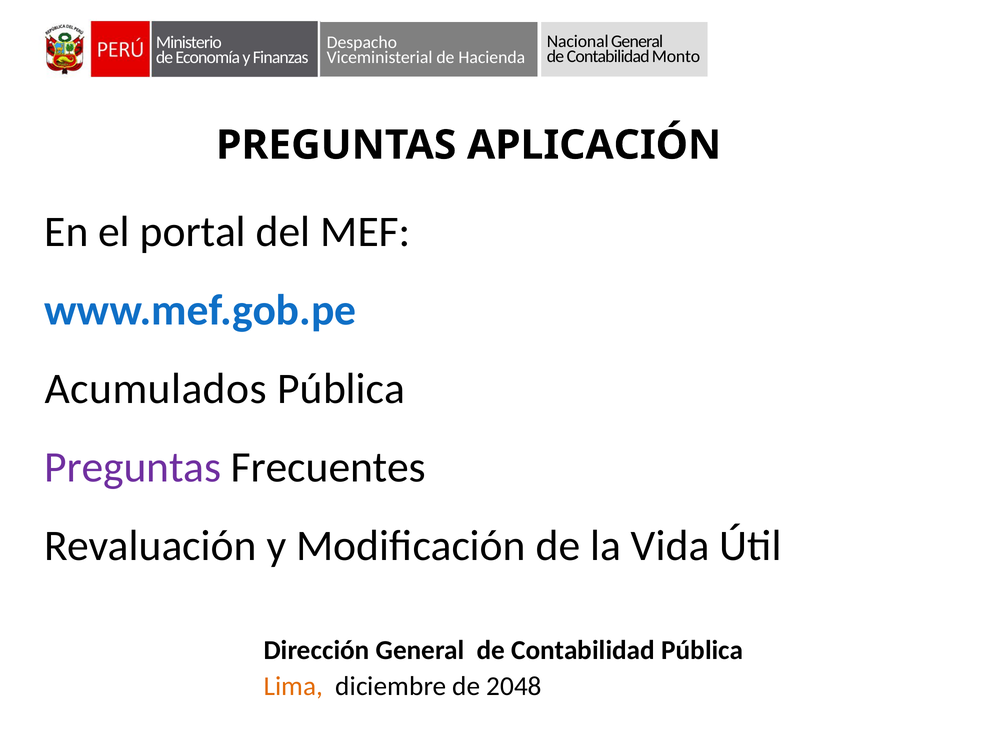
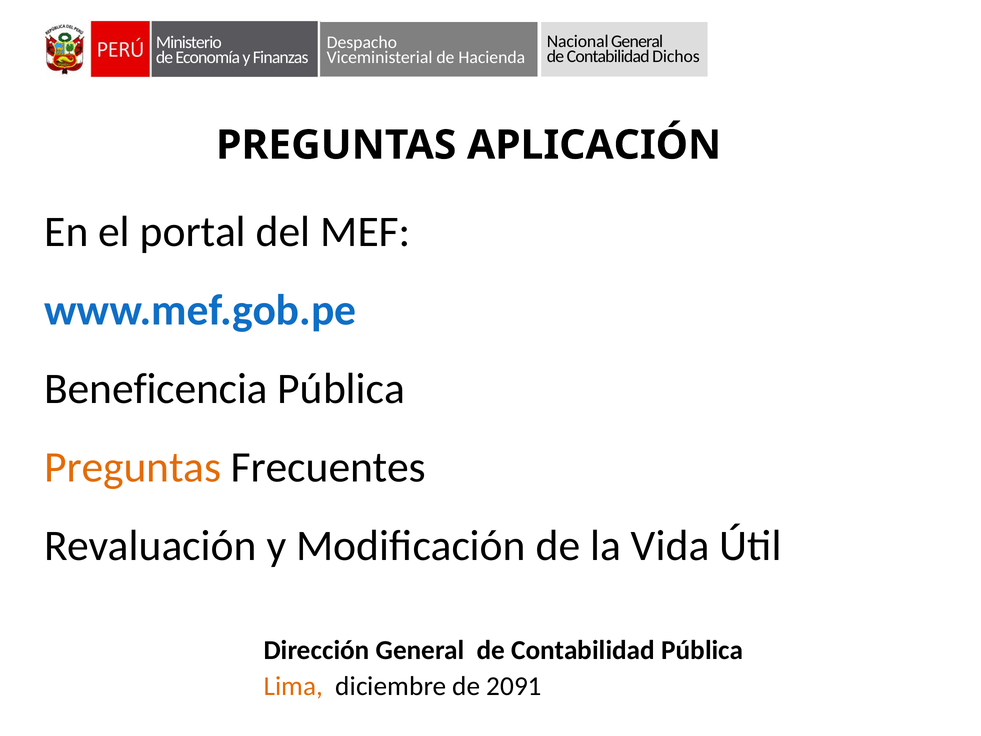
Monto: Monto -> Dichos
Acumulados: Acumulados -> Beneficencia
Preguntas at (133, 467) colour: purple -> orange
2048: 2048 -> 2091
